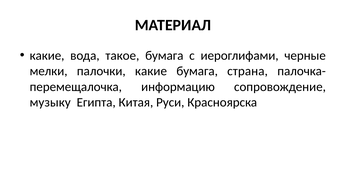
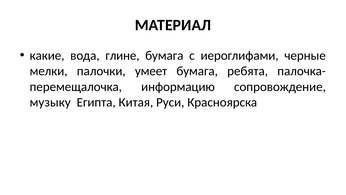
такое: такое -> глине
палочки какие: какие -> умеет
страна: страна -> ребята
